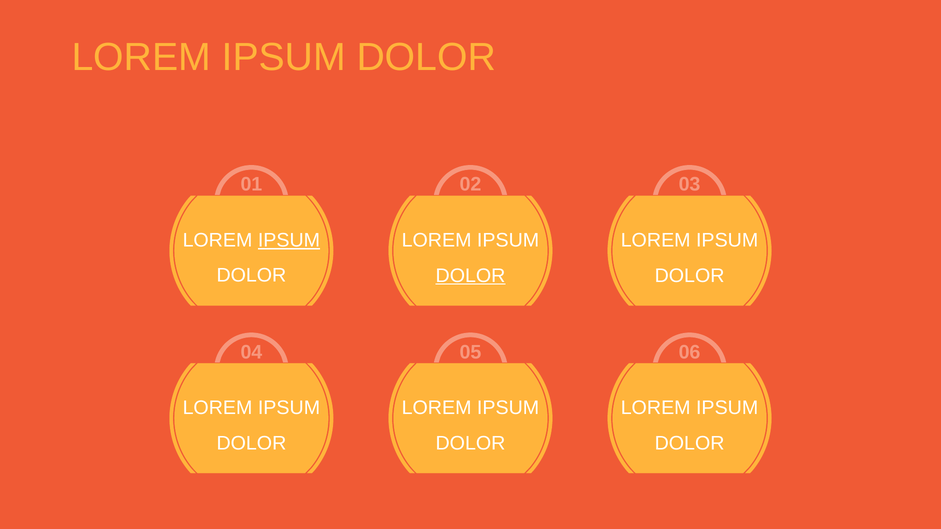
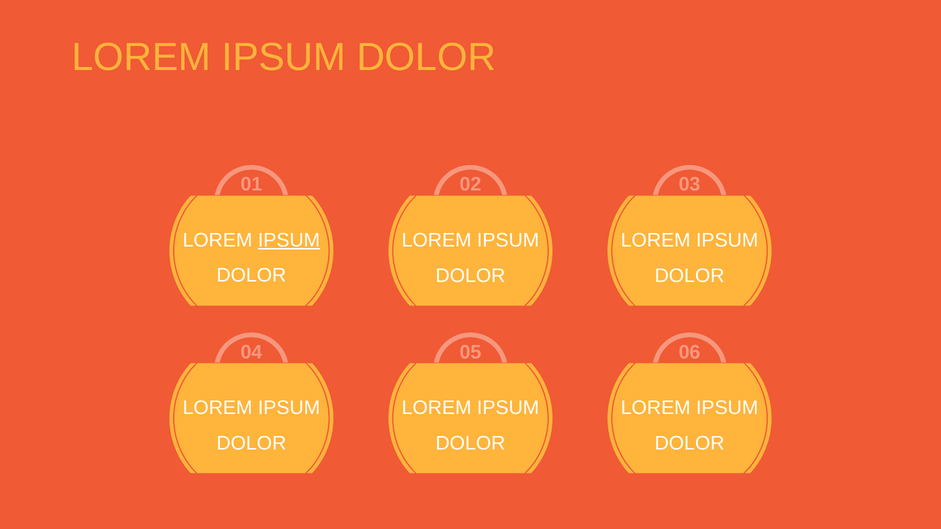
DOLOR at (470, 276) underline: present -> none
